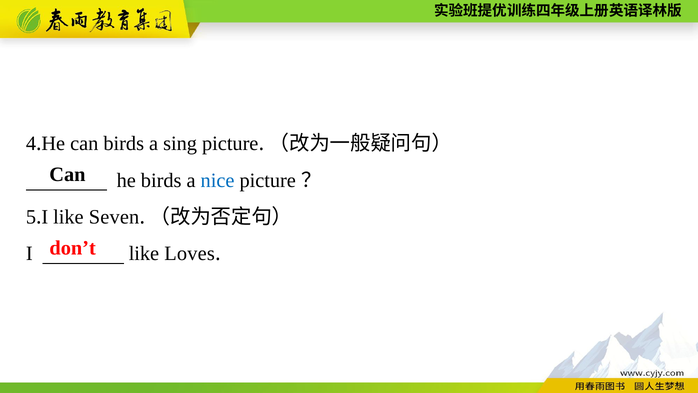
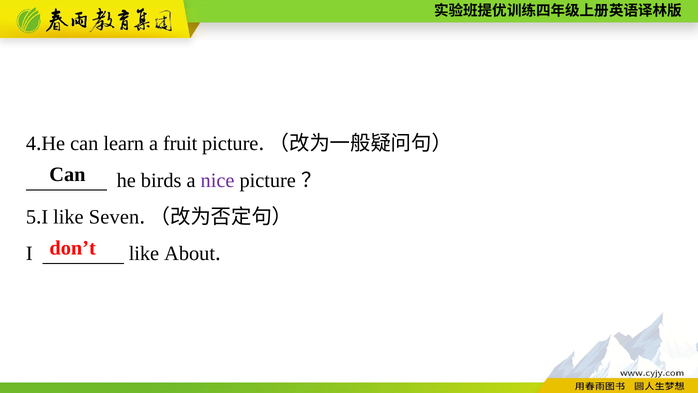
can birds: birds -> learn
sing: sing -> fruit
nice colour: blue -> purple
Loves: Loves -> About
